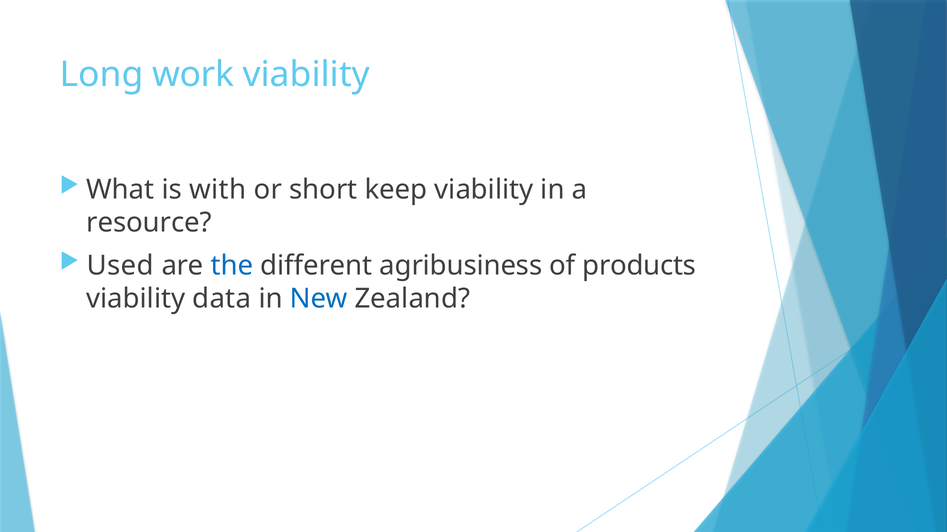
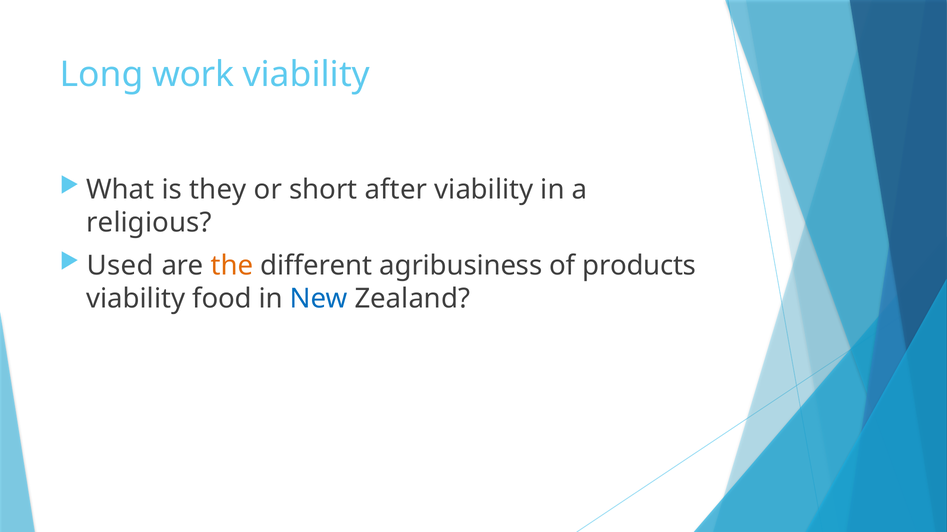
with: with -> they
keep: keep -> after
resource: resource -> religious
the colour: blue -> orange
data: data -> food
